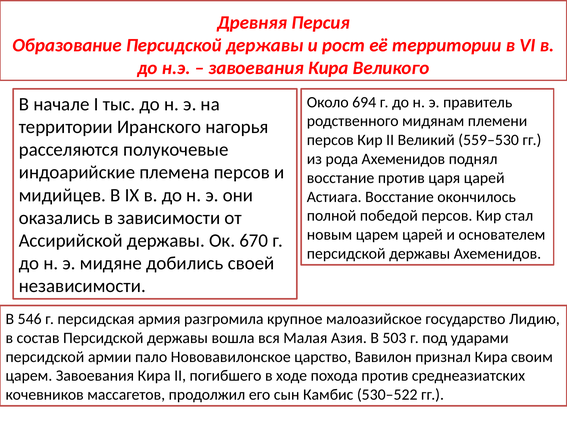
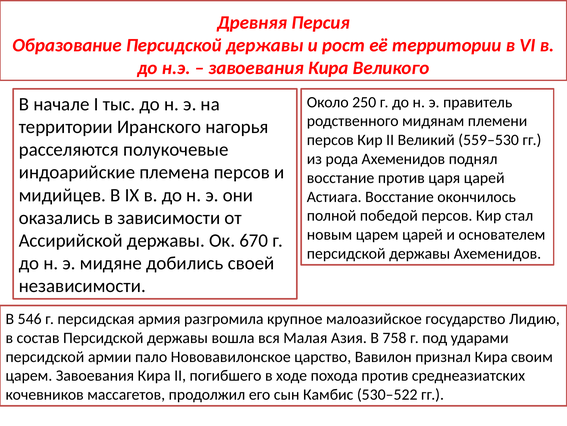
694: 694 -> 250
503: 503 -> 758
